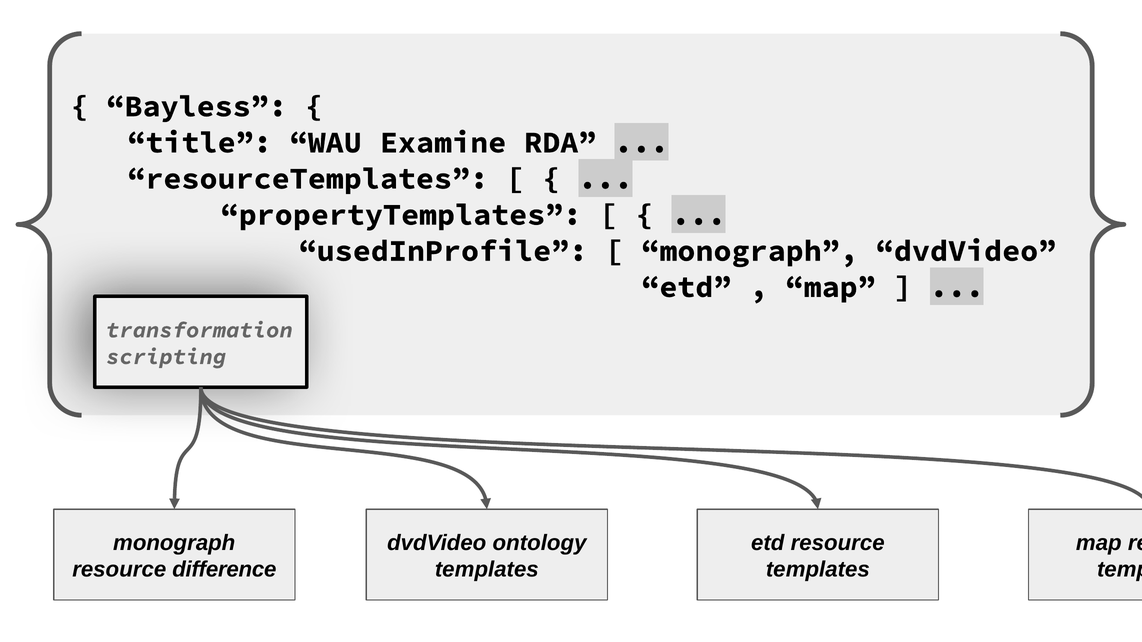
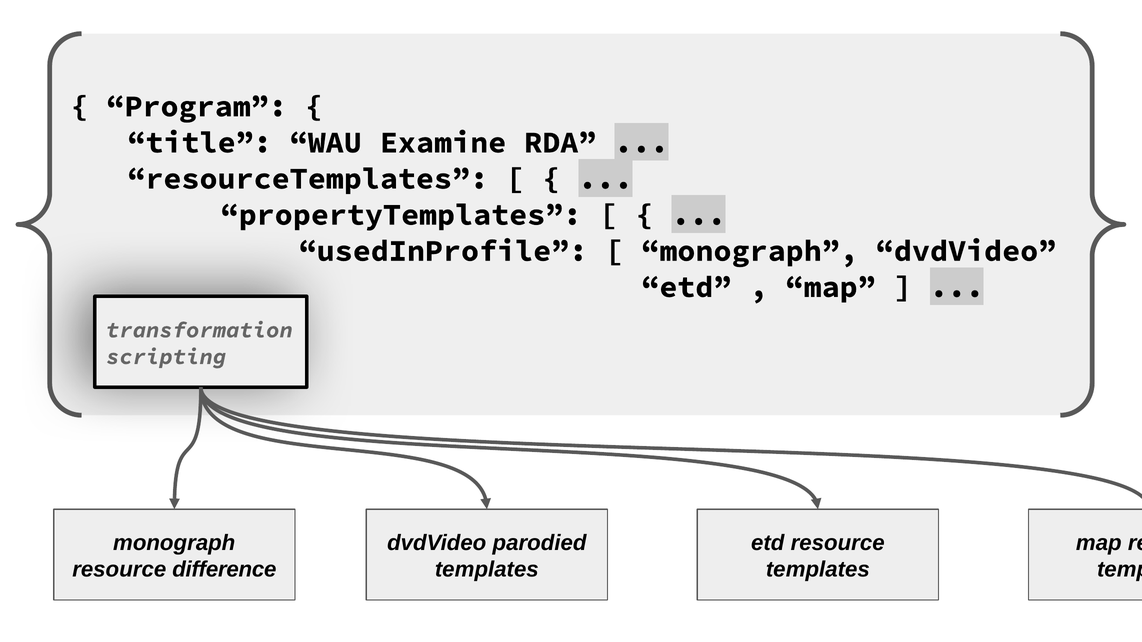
Bayless: Bayless -> Program
ontology: ontology -> parodied
